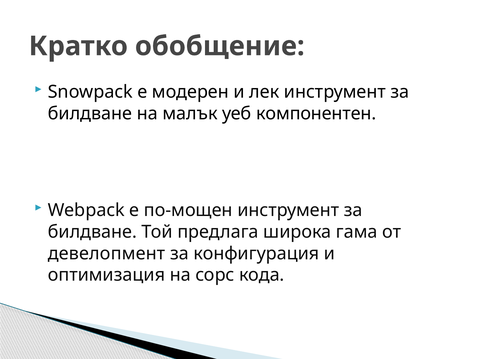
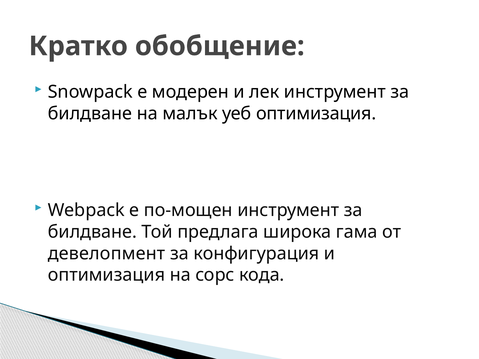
уеб компонентен: компонентен -> оптимизация
